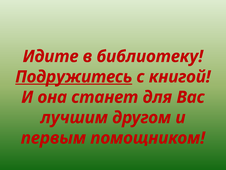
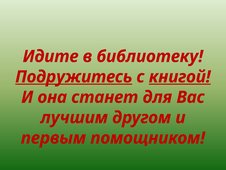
книгой underline: none -> present
